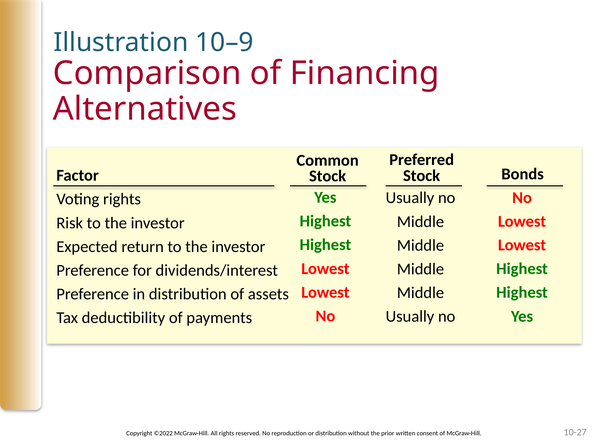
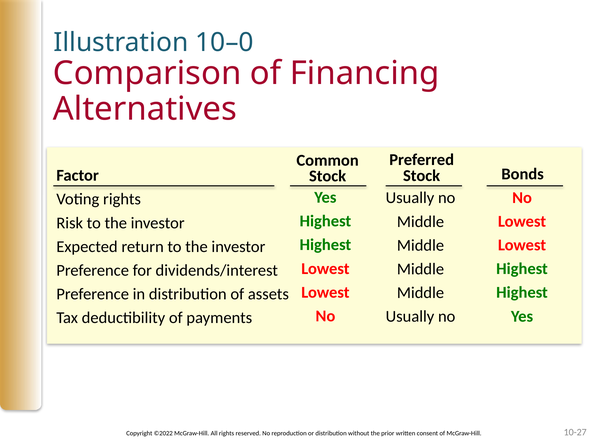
10–9: 10–9 -> 10–0
